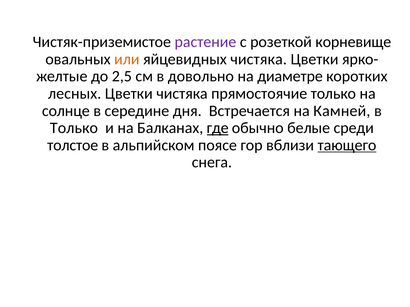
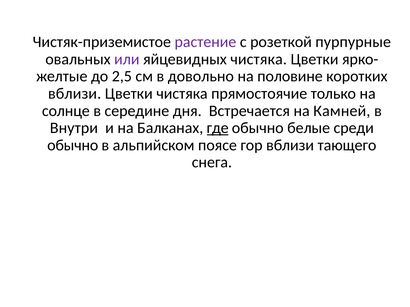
корневище: корневище -> пурпурные
или colour: orange -> purple
диаметре: диаметре -> половине
лесных at (75, 94): лесных -> вблизи
Только at (74, 128): Только -> Внутри
толстое at (73, 145): толстое -> обычно
тающего underline: present -> none
